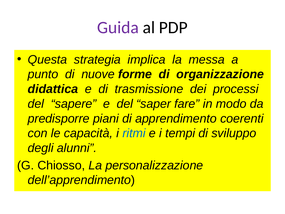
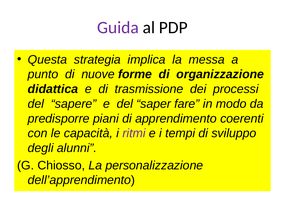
ritmi colour: blue -> purple
